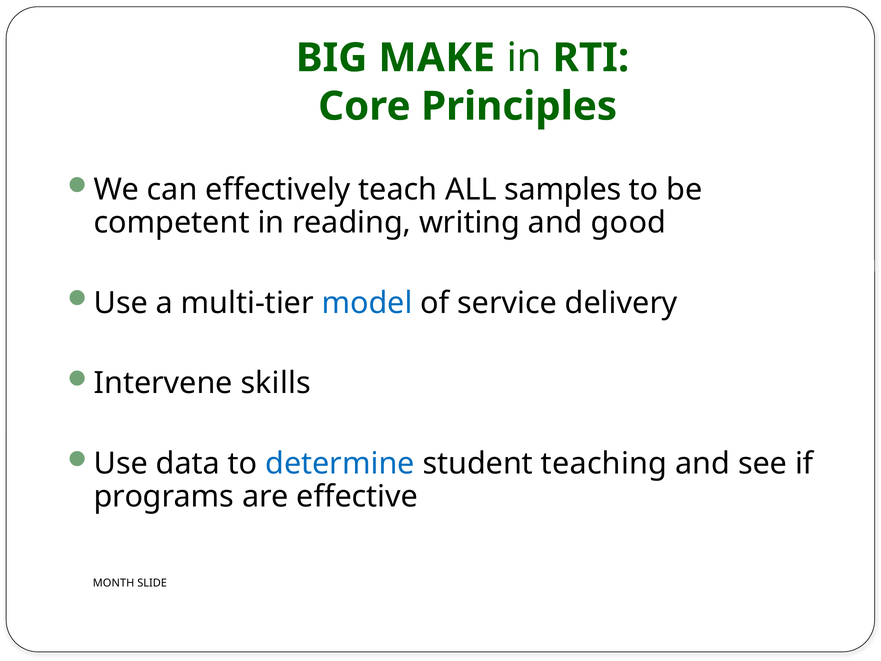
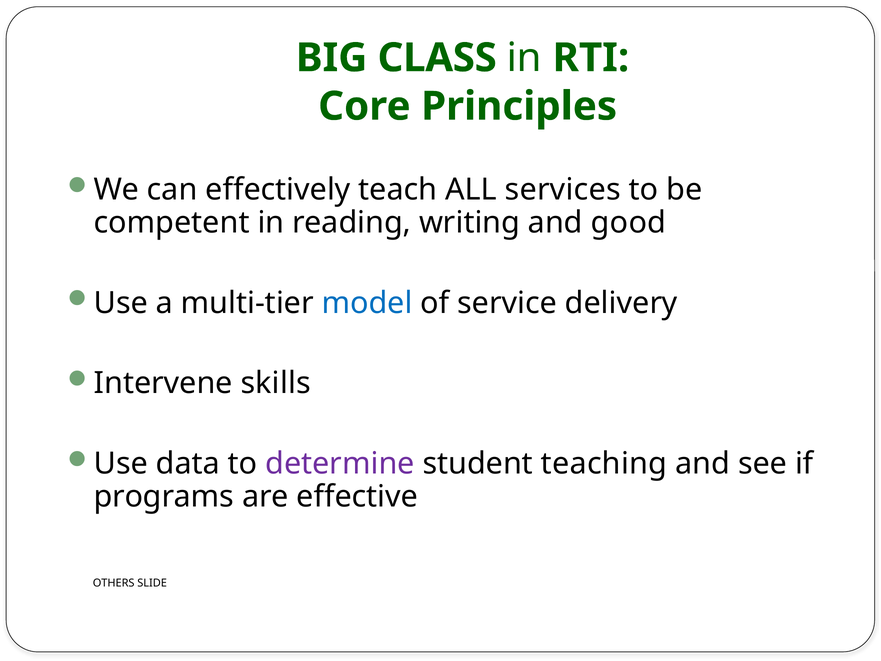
MAKE: MAKE -> CLASS
samples: samples -> services
determine colour: blue -> purple
MONTH: MONTH -> OTHERS
